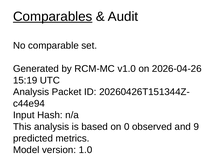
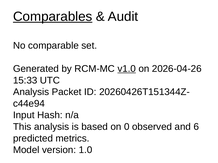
v1.0 underline: none -> present
15:19: 15:19 -> 15:33
9: 9 -> 6
